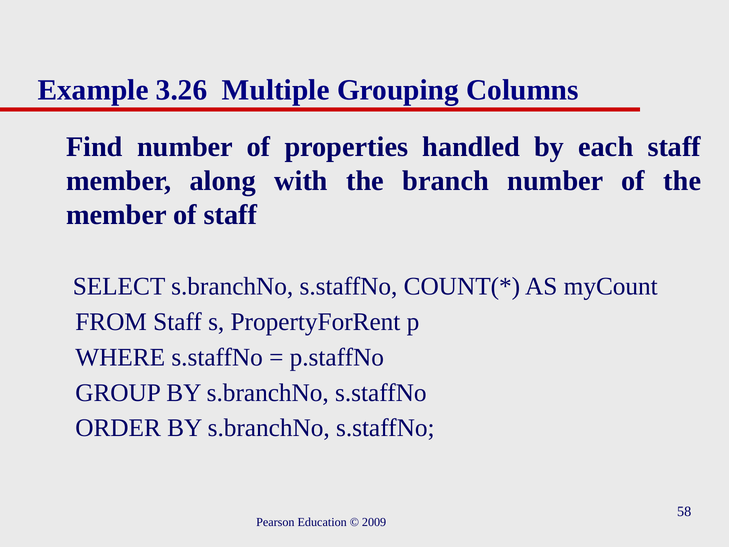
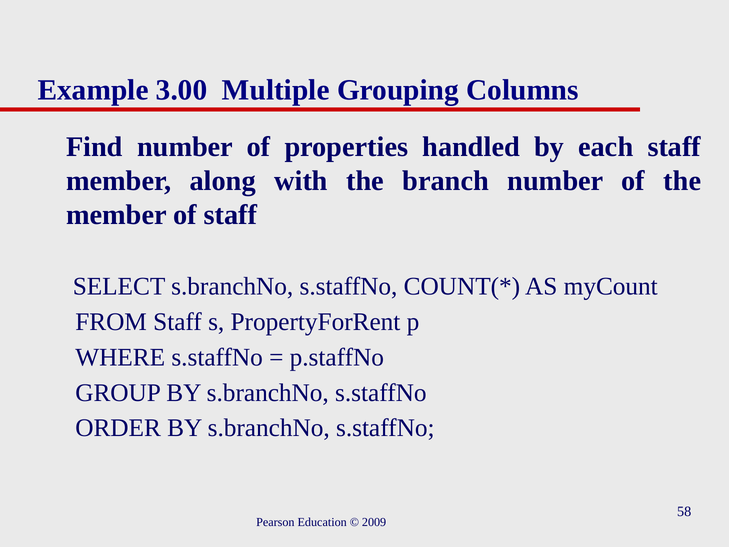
3.26: 3.26 -> 3.00
